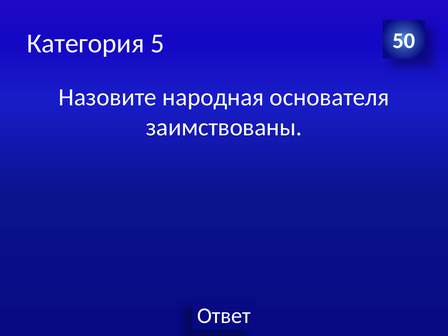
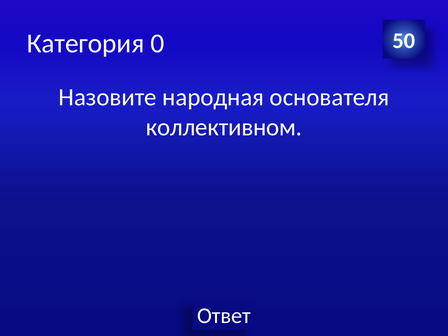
5: 5 -> 0
заимствованы: заимствованы -> коллективном
